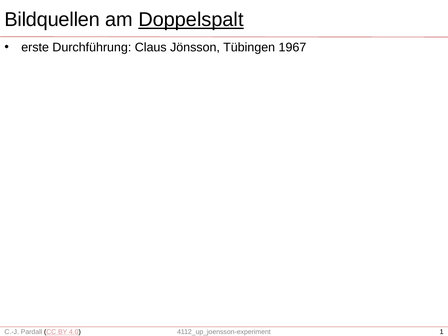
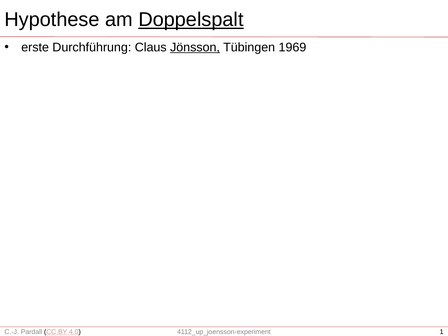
Bildquellen: Bildquellen -> Hypothese
Jönsson underline: none -> present
1967: 1967 -> 1969
